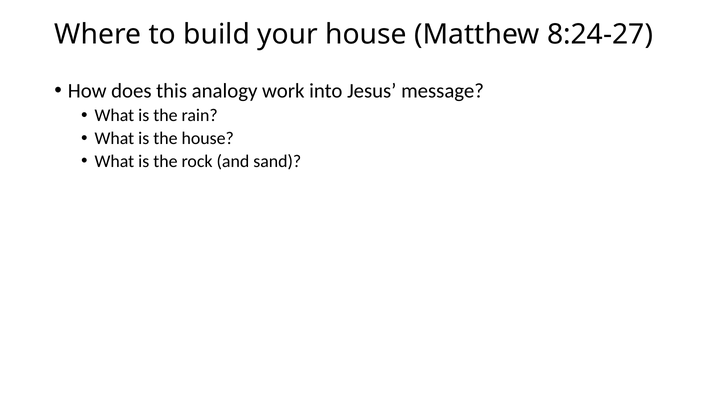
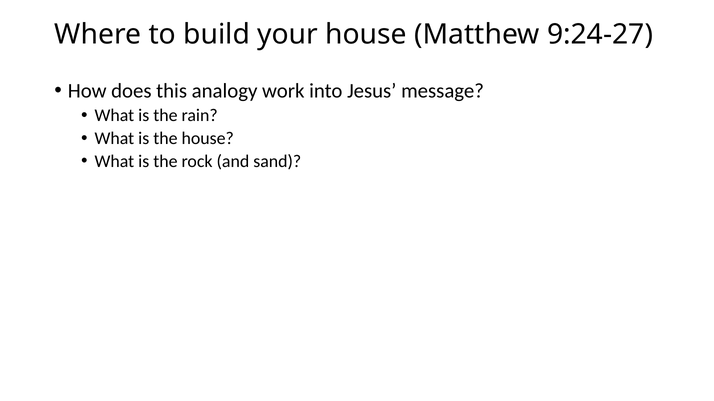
8:24-27: 8:24-27 -> 9:24-27
